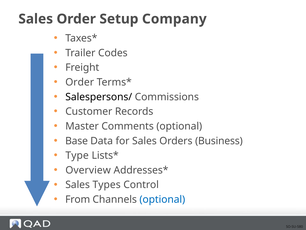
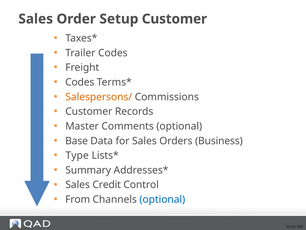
Setup Company: Company -> Customer
Order at (80, 82): Order -> Codes
Salespersons/ colour: black -> orange
Overview: Overview -> Summary
Types: Types -> Credit
